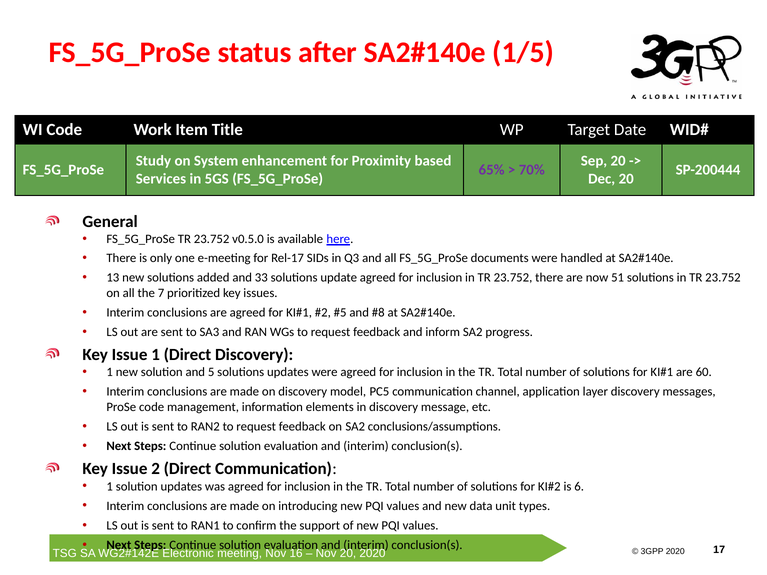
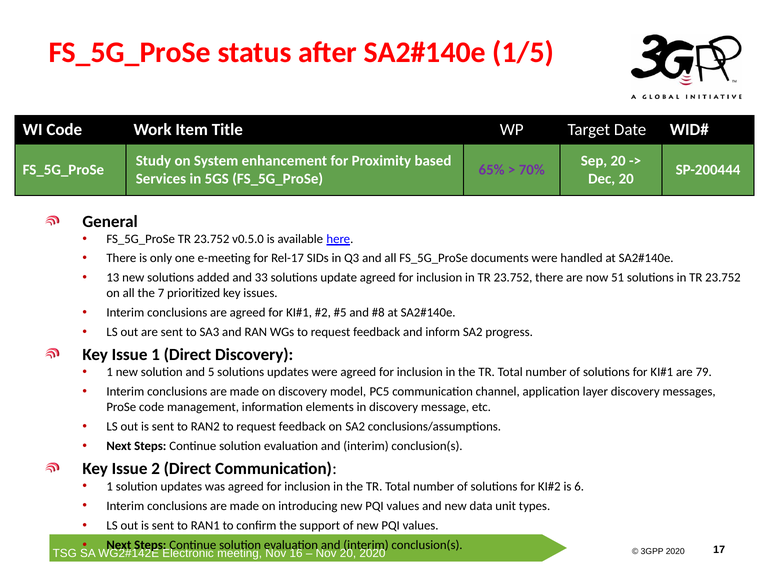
60: 60 -> 79
